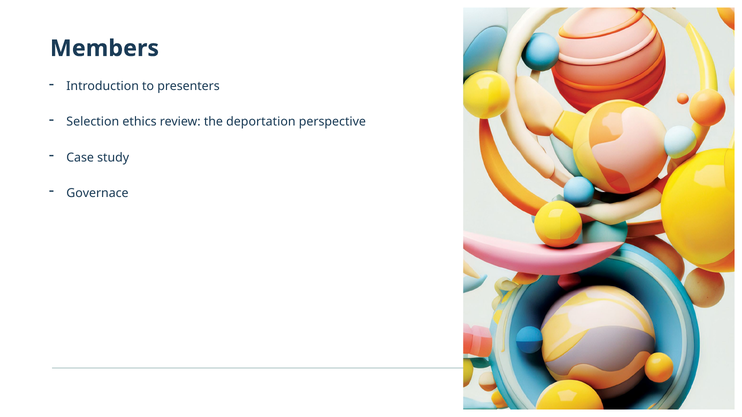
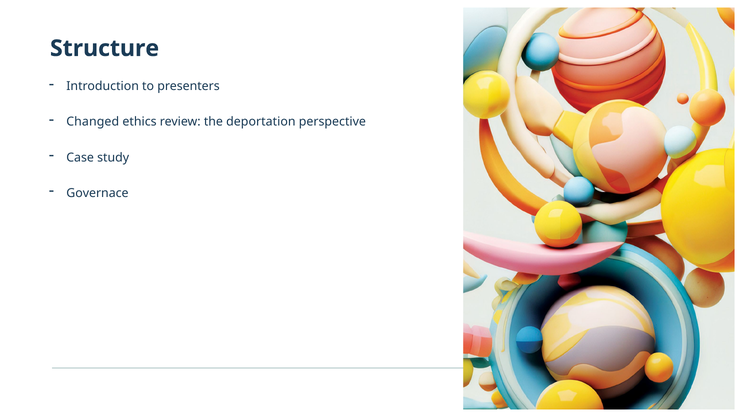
Members: Members -> Structure
Selection: Selection -> Changed
